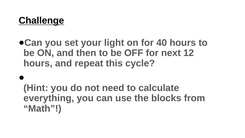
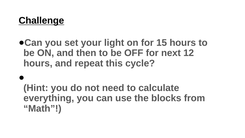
40: 40 -> 15
